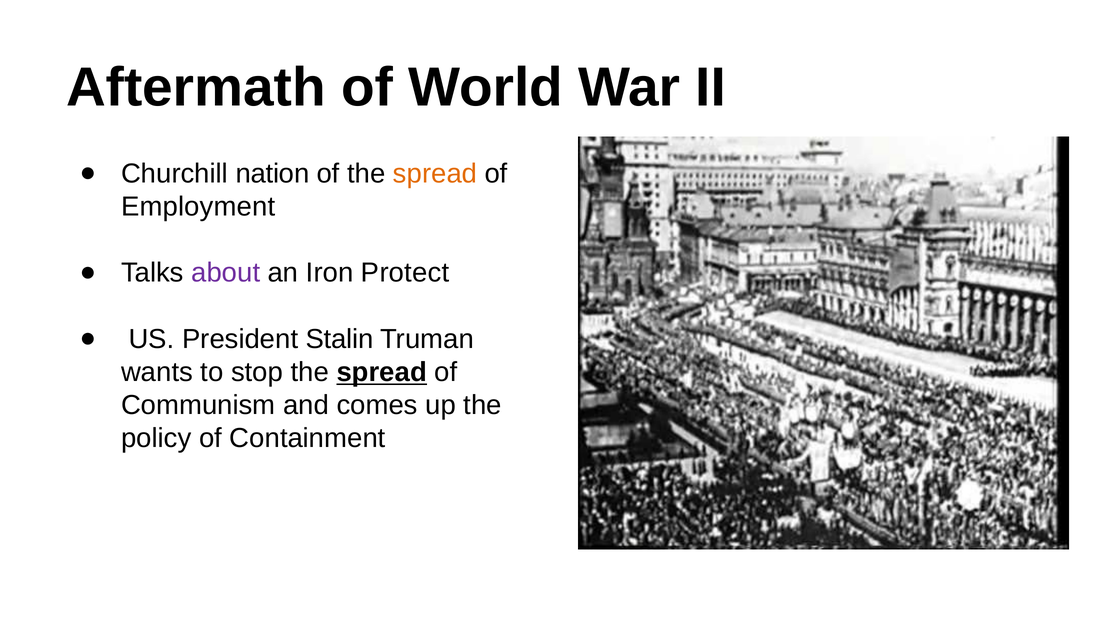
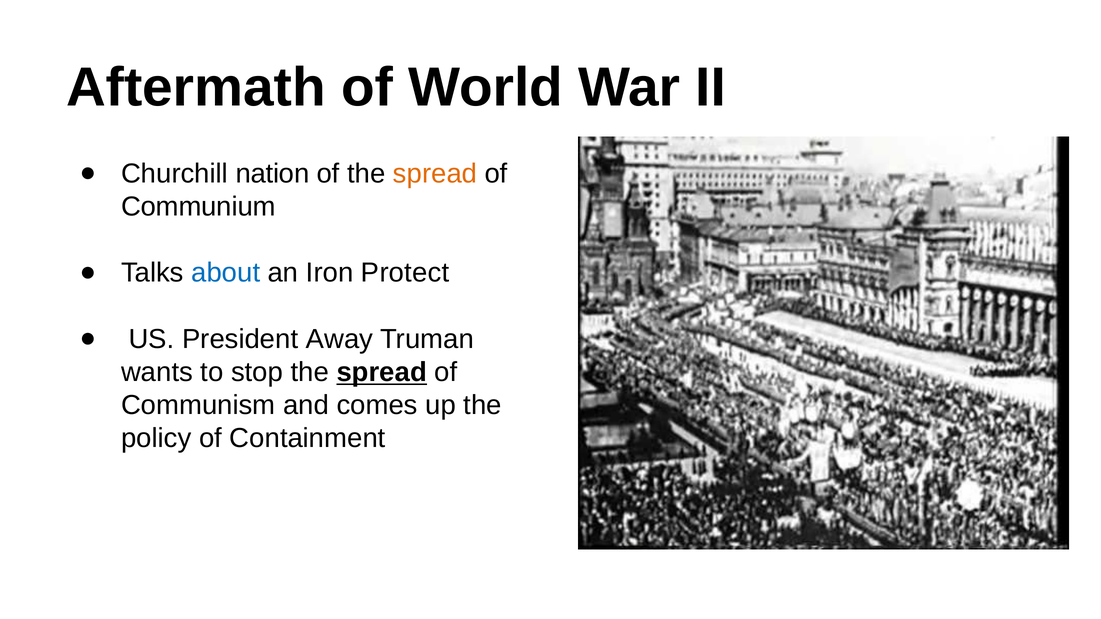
Employment: Employment -> Communium
about colour: purple -> blue
Stalin: Stalin -> Away
